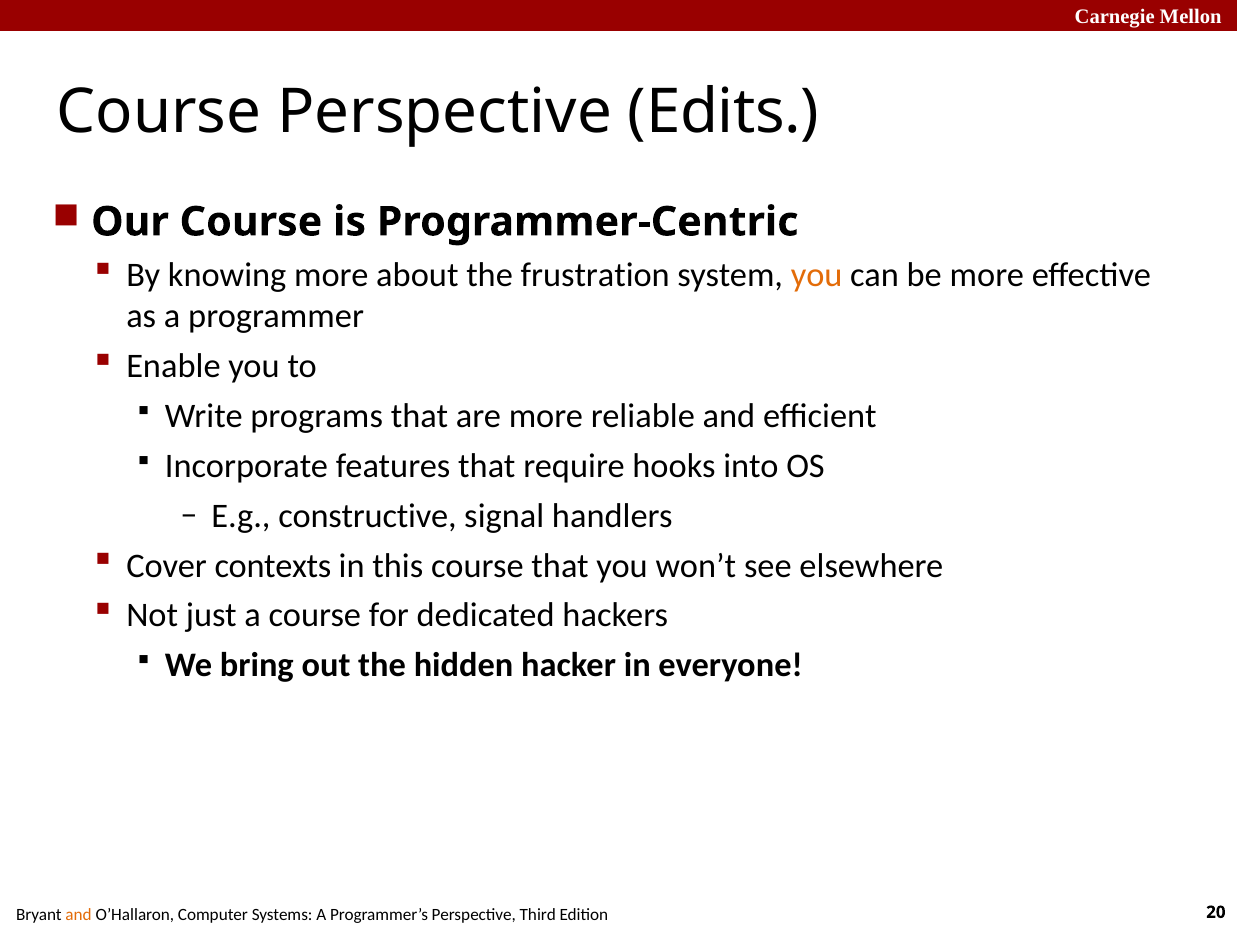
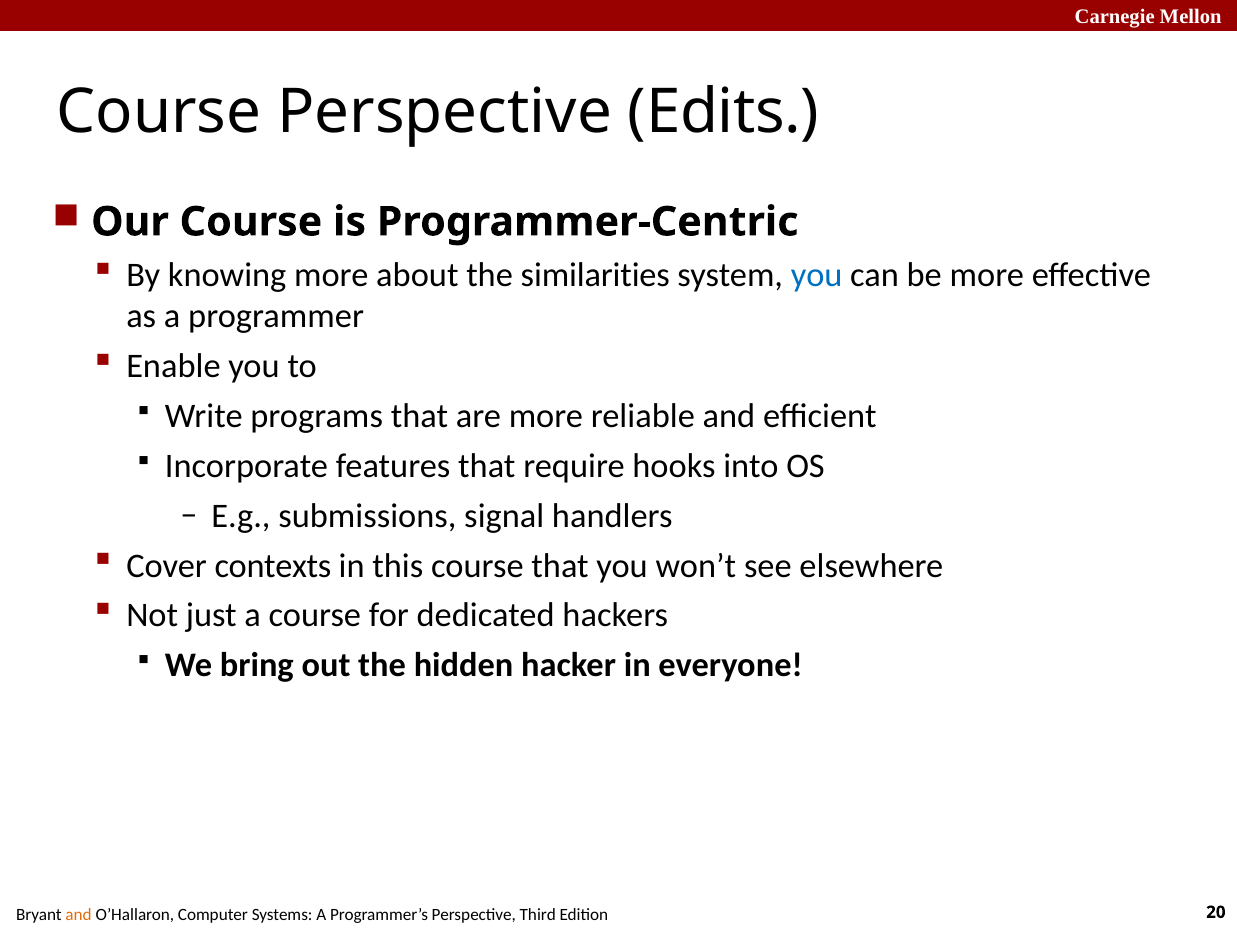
frustration: frustration -> similarities
you at (817, 275) colour: orange -> blue
constructive: constructive -> submissions
